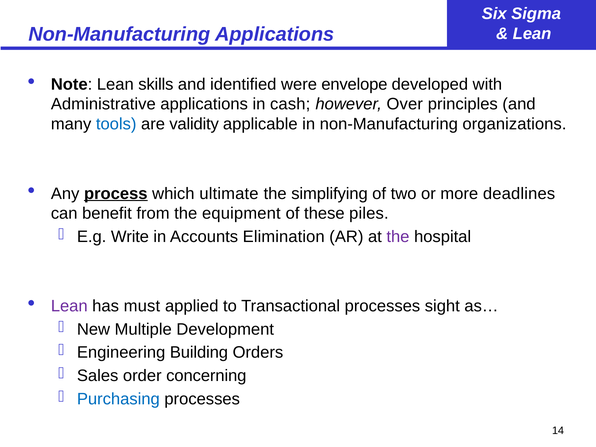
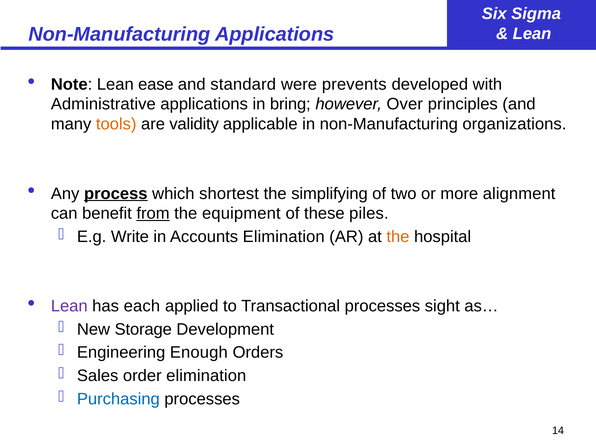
skills: skills -> ease
identified: identified -> standard
envelope: envelope -> prevents
cash: cash -> bring
tools colour: blue -> orange
ultimate: ultimate -> shortest
deadlines: deadlines -> alignment
from underline: none -> present
the at (398, 237) colour: purple -> orange
must: must -> each
Multiple: Multiple -> Storage
Building: Building -> Enough
order concerning: concerning -> elimination
